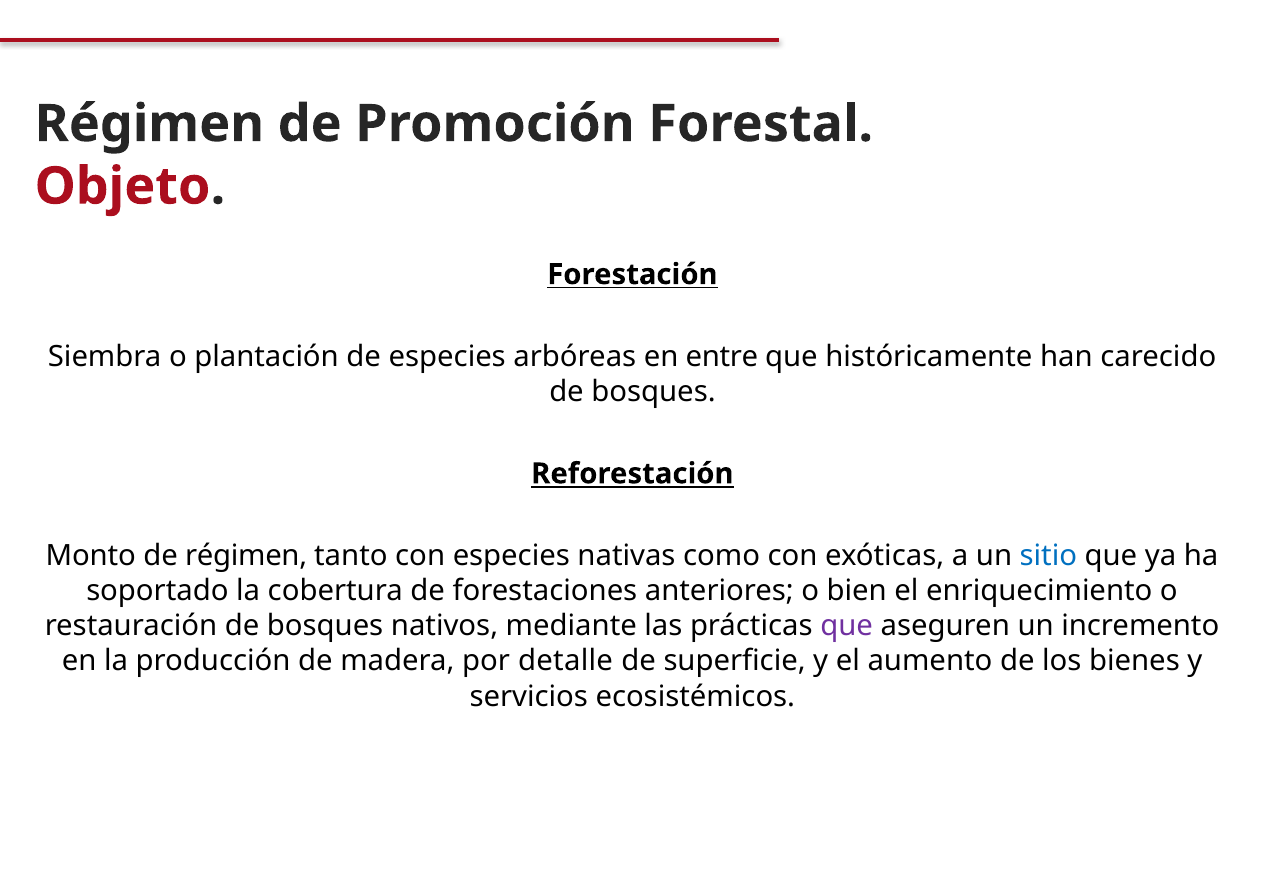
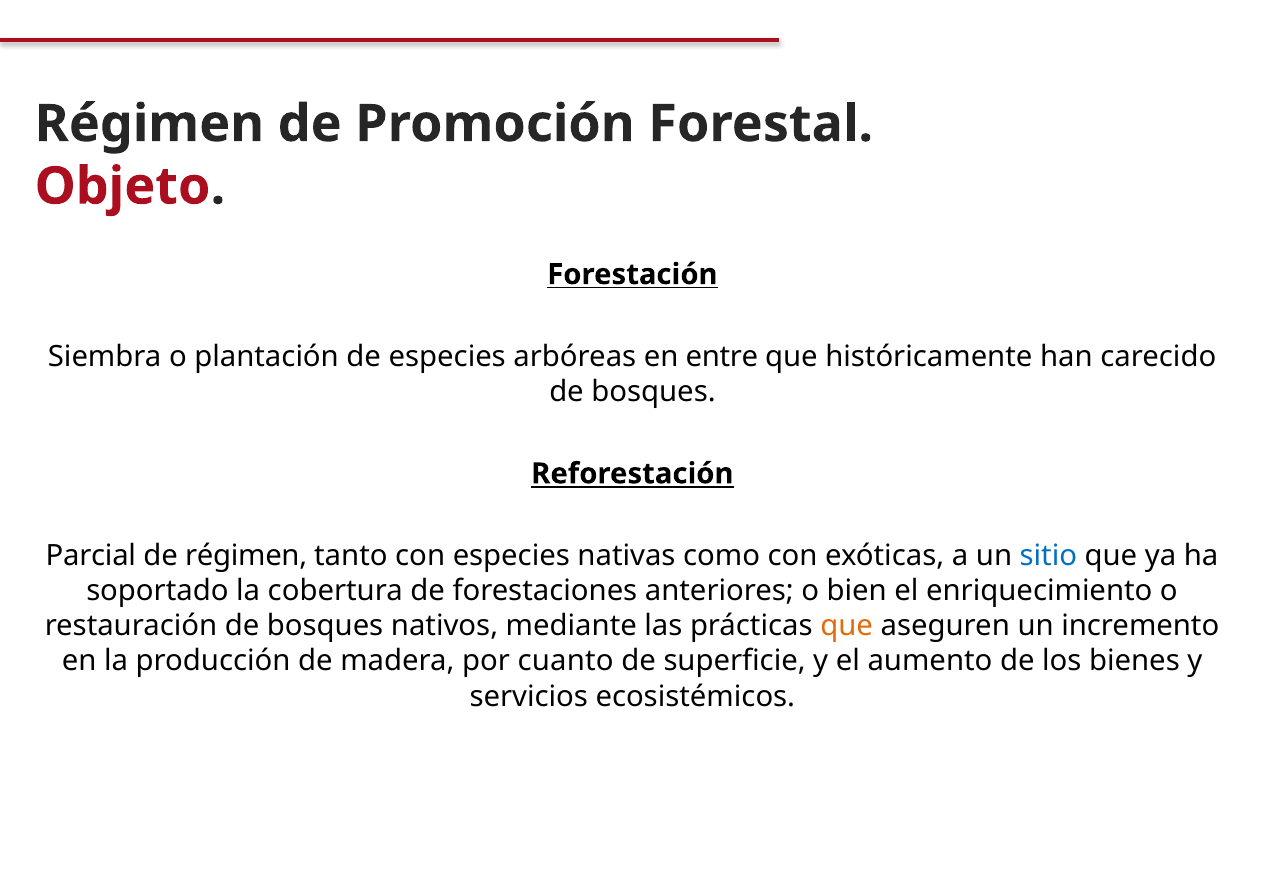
Monto: Monto -> Parcial
que at (847, 626) colour: purple -> orange
detalle: detalle -> cuanto
